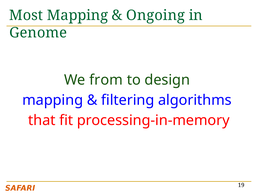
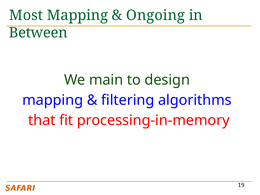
Genome: Genome -> Between
from: from -> main
